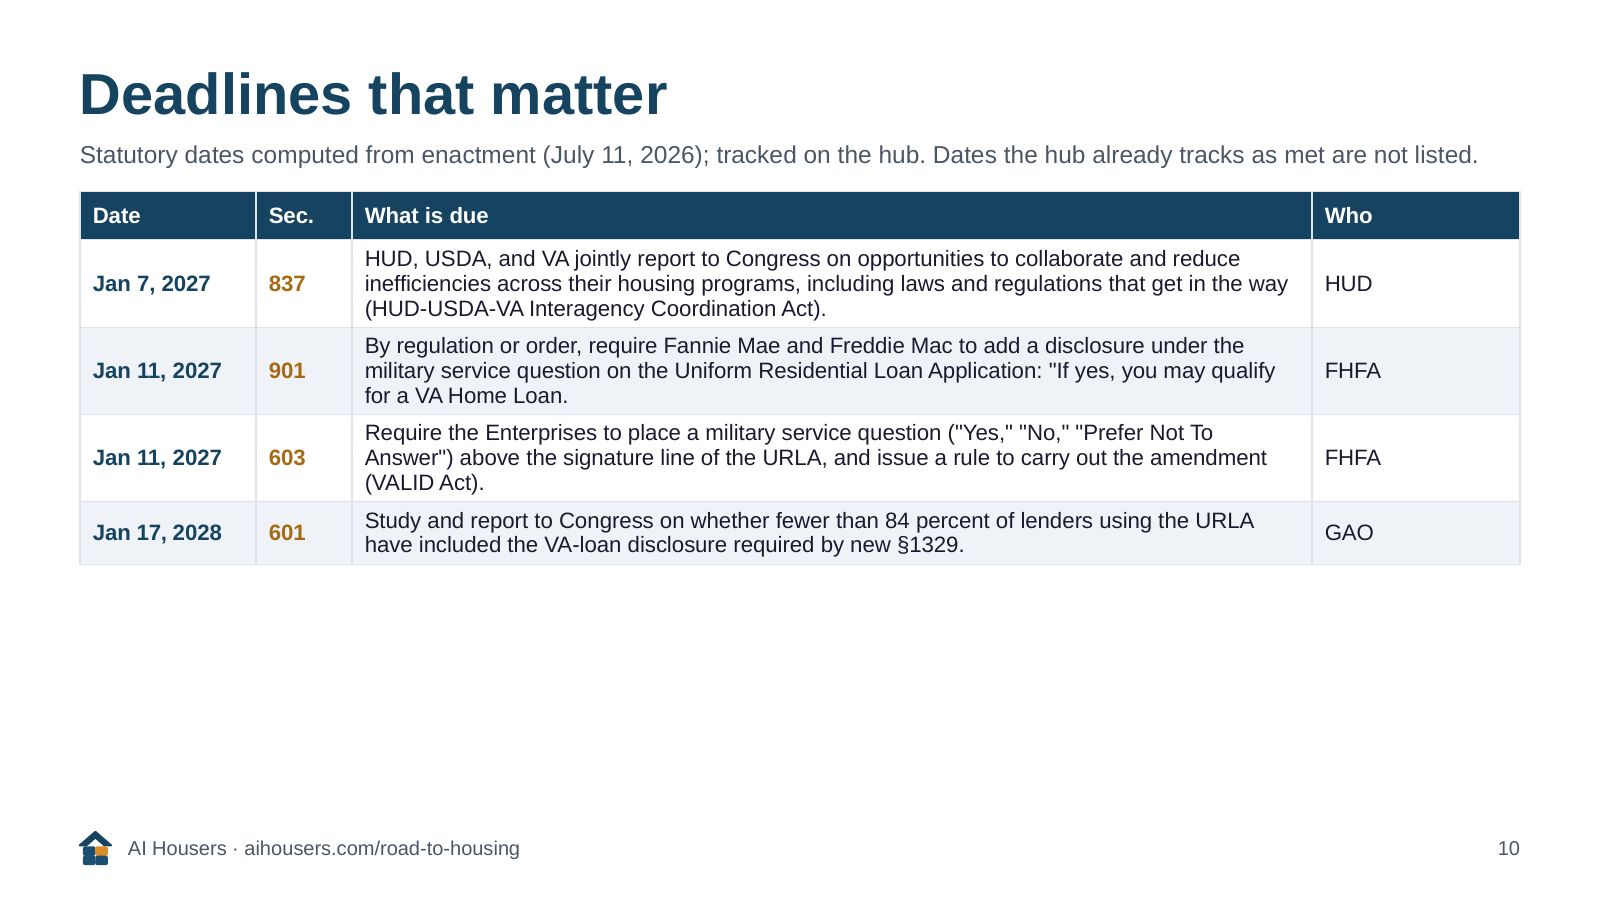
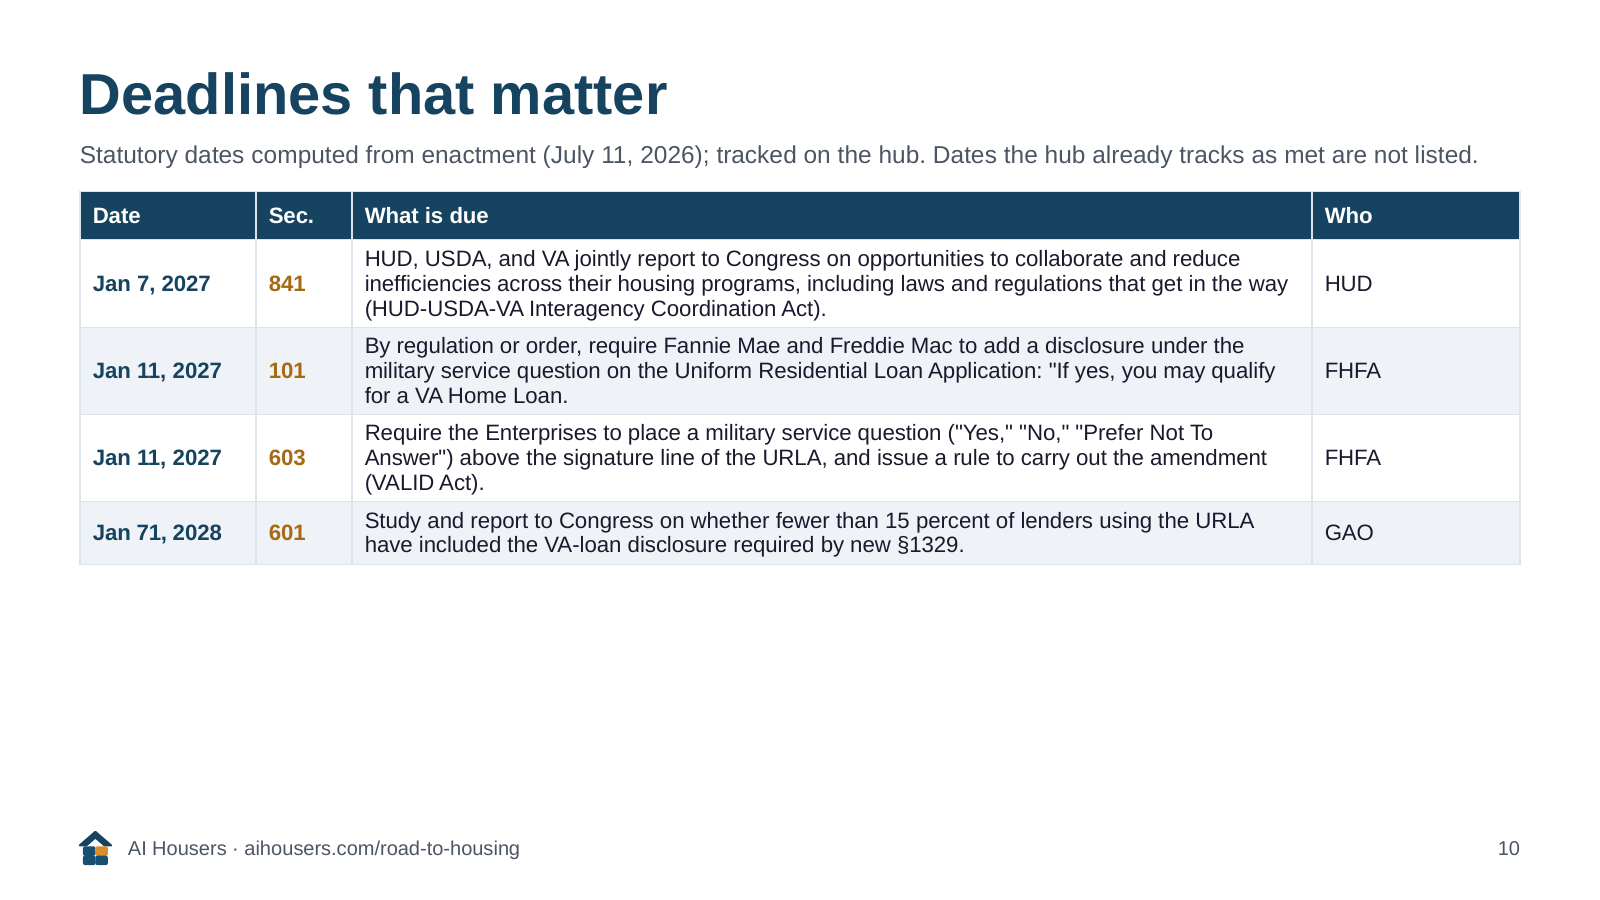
837: 837 -> 841
901: 901 -> 101
84: 84 -> 15
17: 17 -> 71
